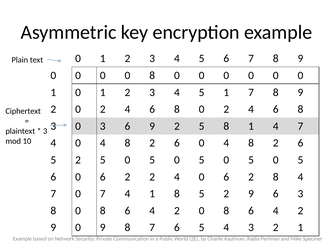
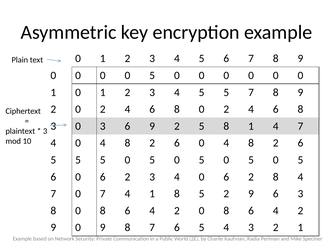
0 0 8: 8 -> 5
4 5 1: 1 -> 5
2 at (78, 160): 2 -> 5
6 2 2: 2 -> 3
